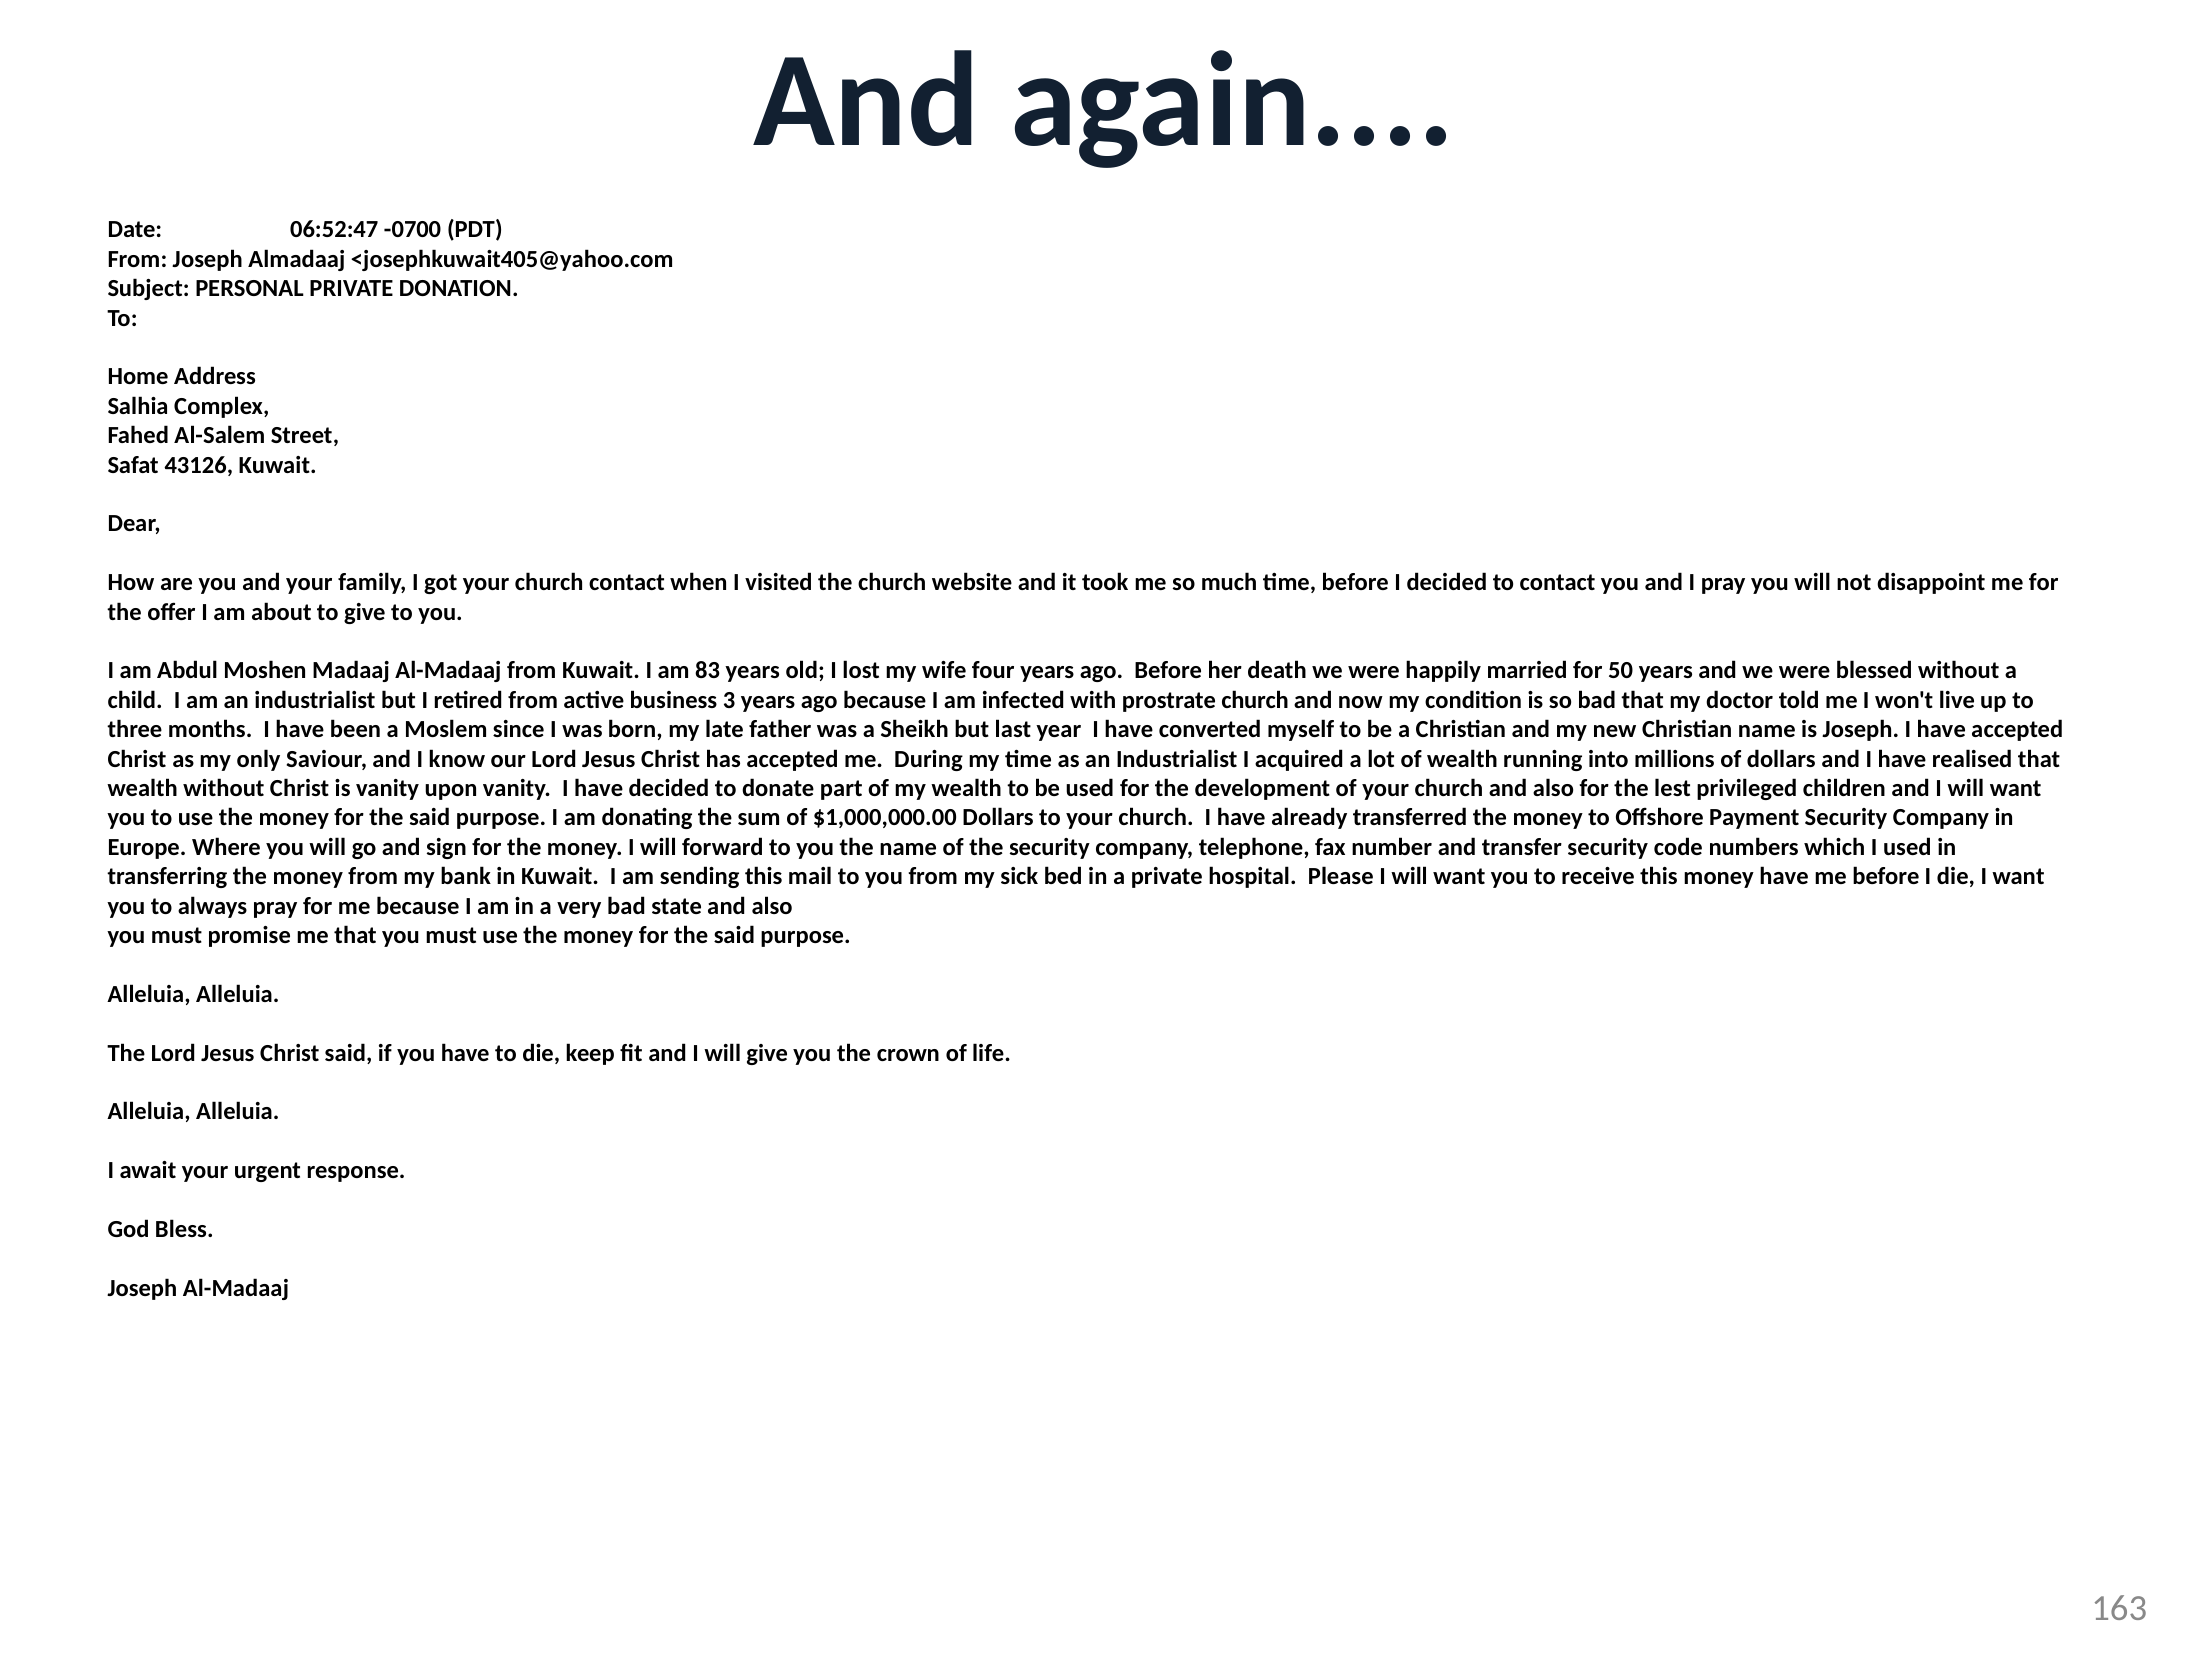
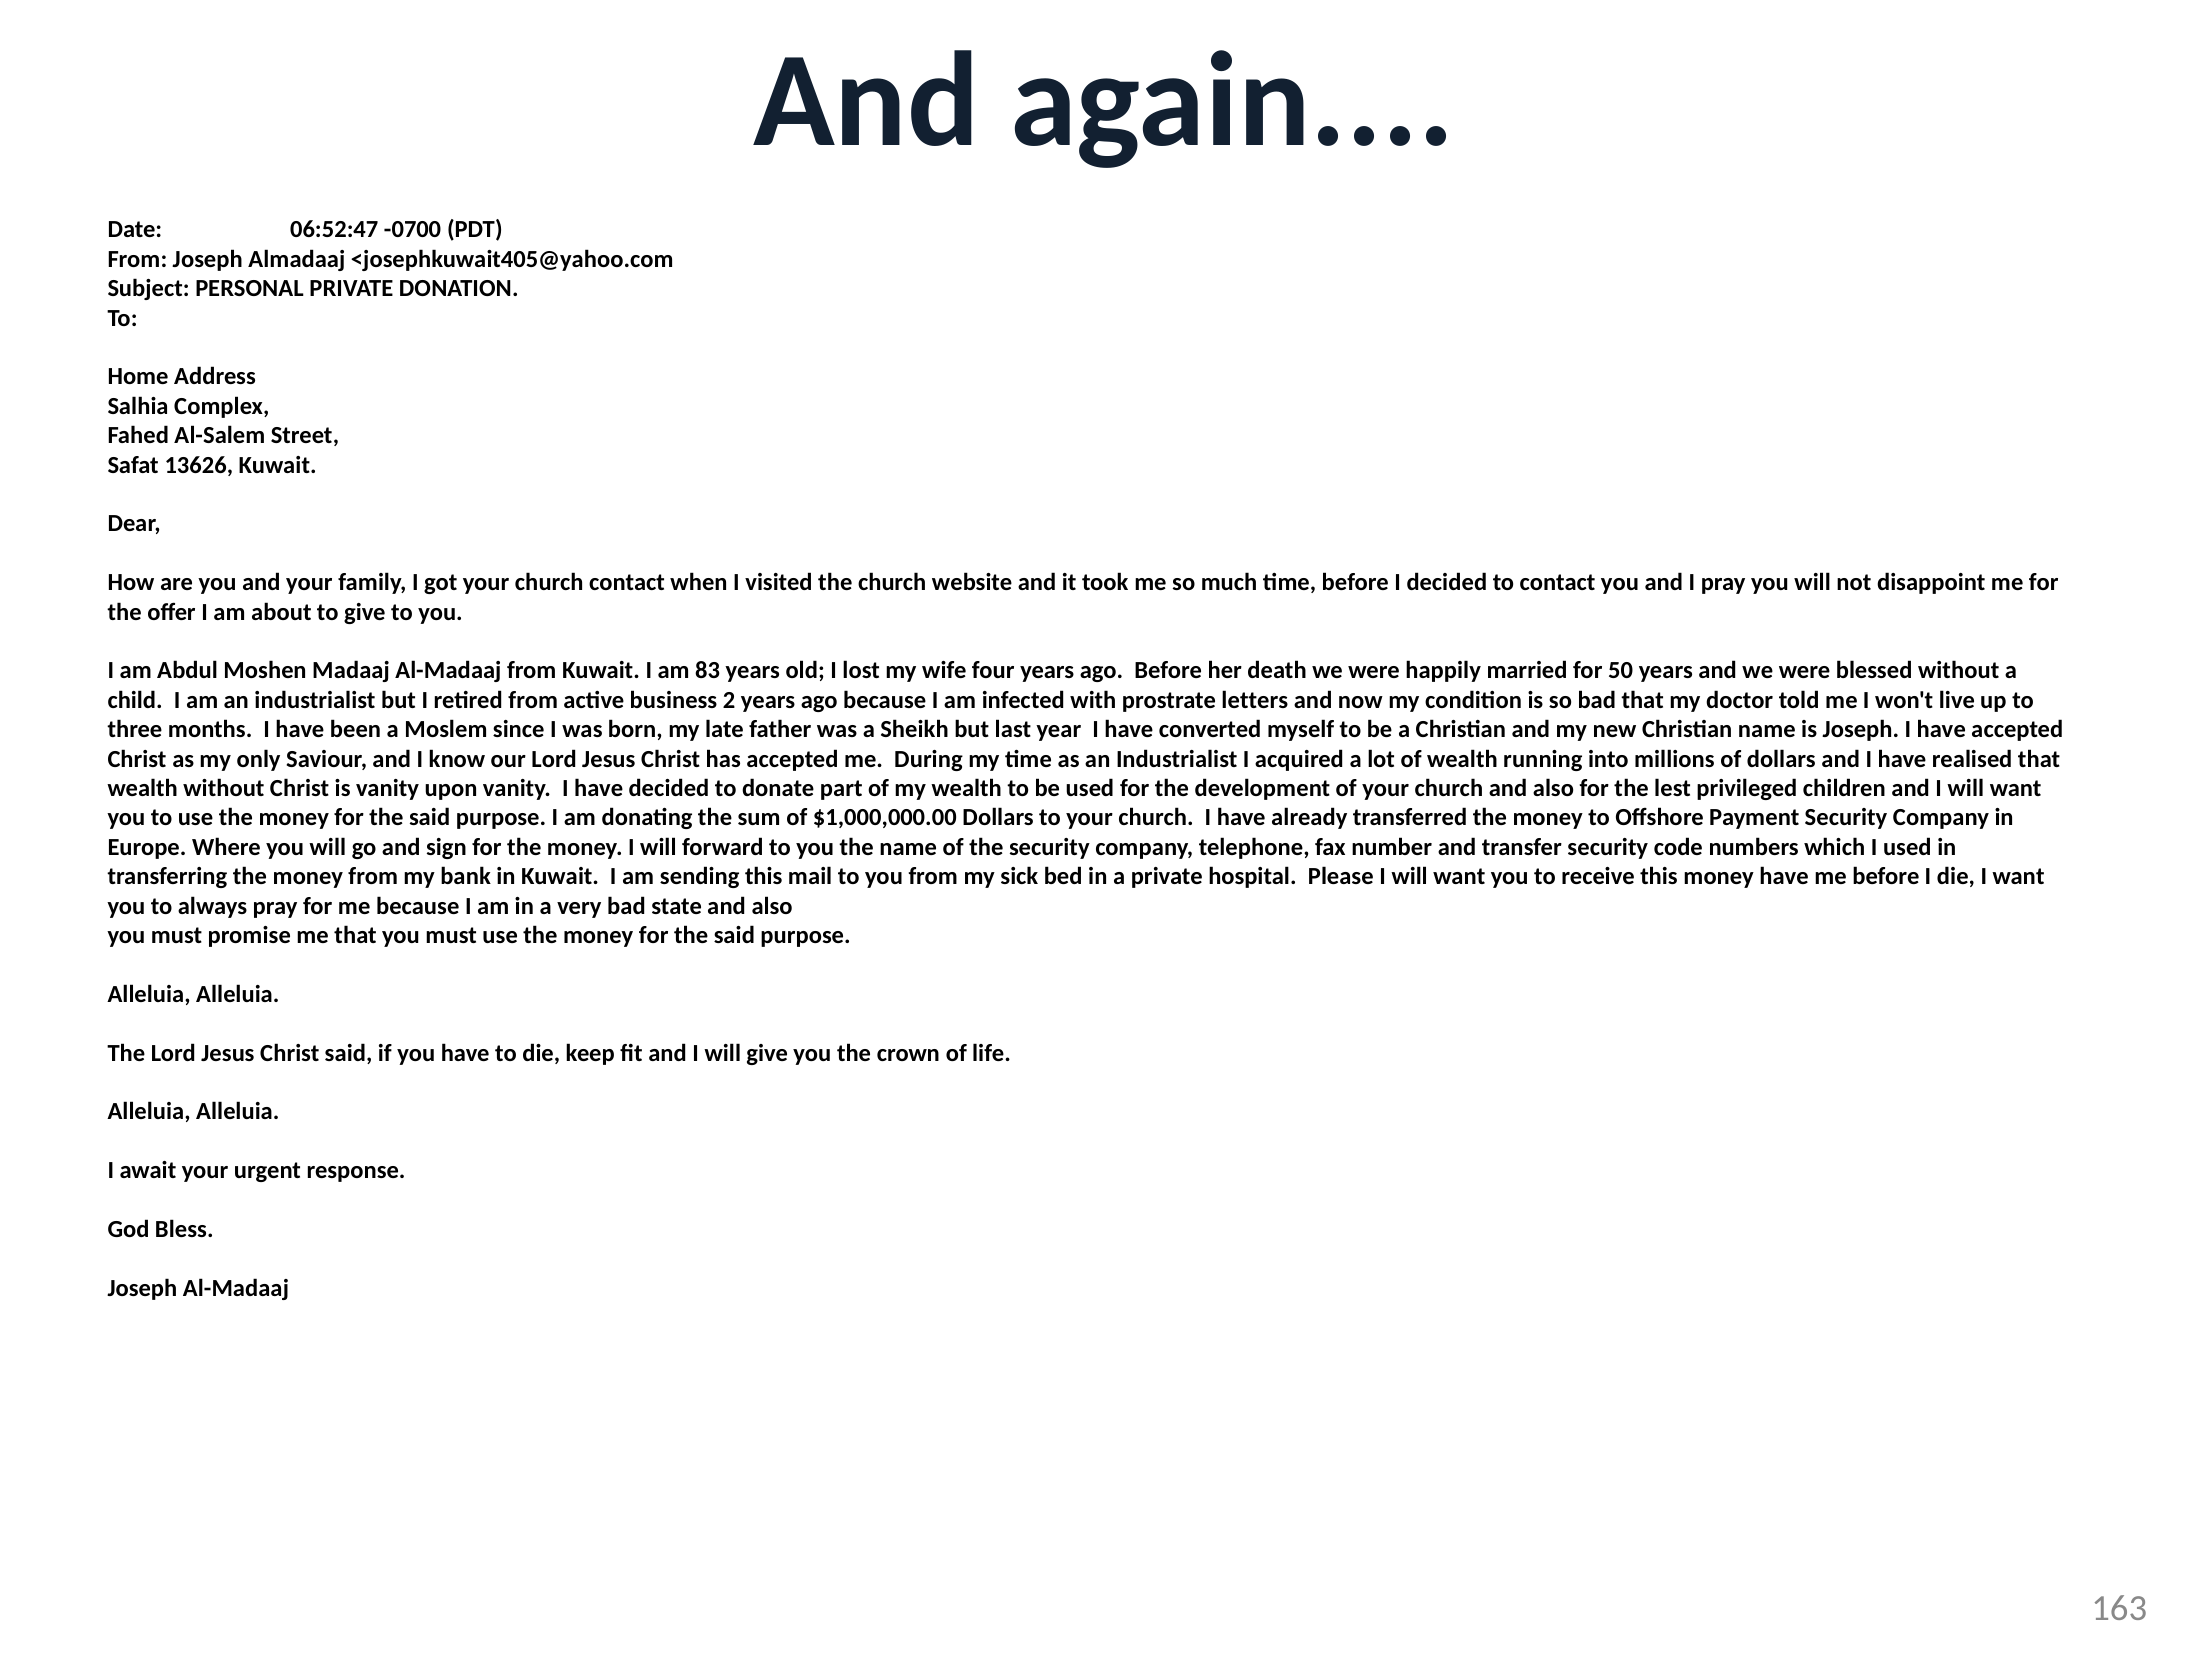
43126: 43126 -> 13626
3: 3 -> 2
prostrate church: church -> letters
